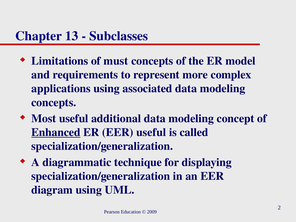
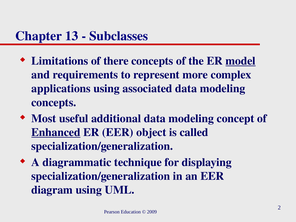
must: must -> there
model underline: none -> present
EER useful: useful -> object
